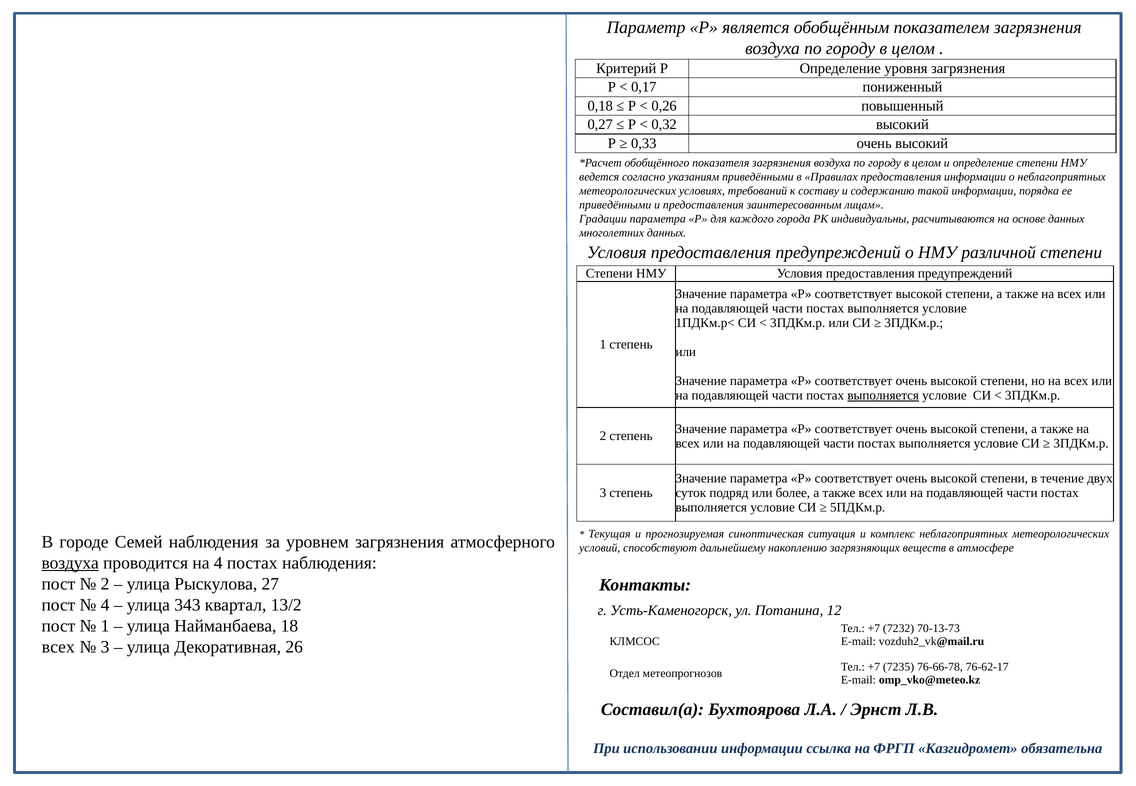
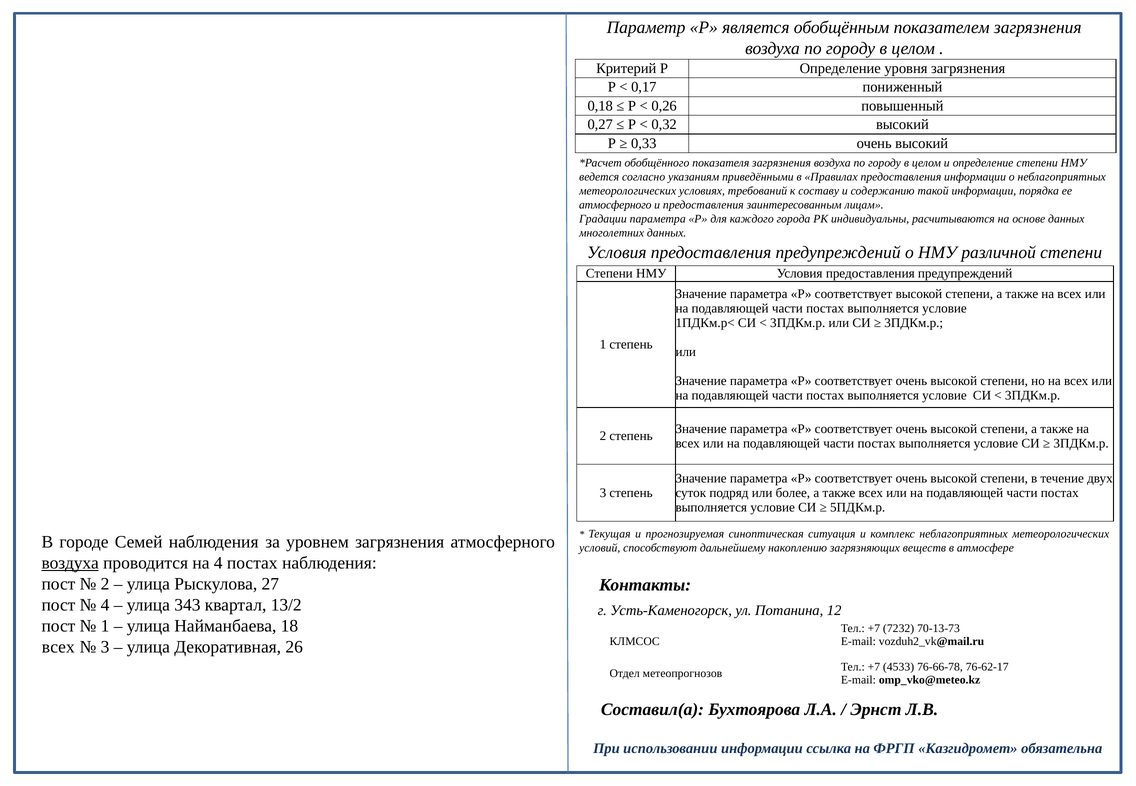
приведёнными at (615, 205): приведёнными -> атмосферного
выполняется at (883, 396) underline: present -> none
7235: 7235 -> 4533
